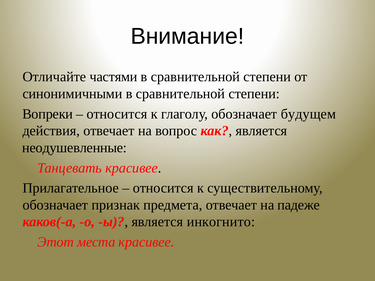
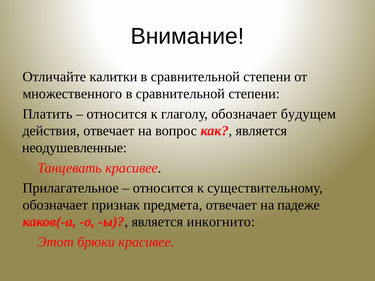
частями: частями -> калитки
синонимичными: синонимичными -> множественного
Вопреки: Вопреки -> Платить
места: места -> брюки
